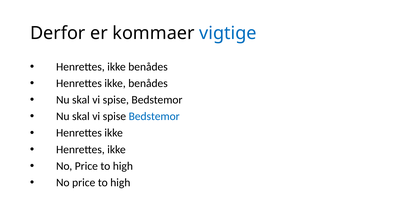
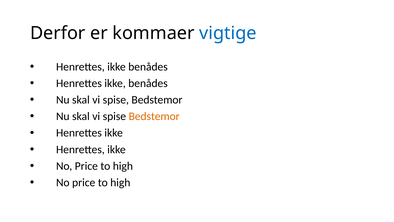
Bedstemor at (154, 116) colour: blue -> orange
